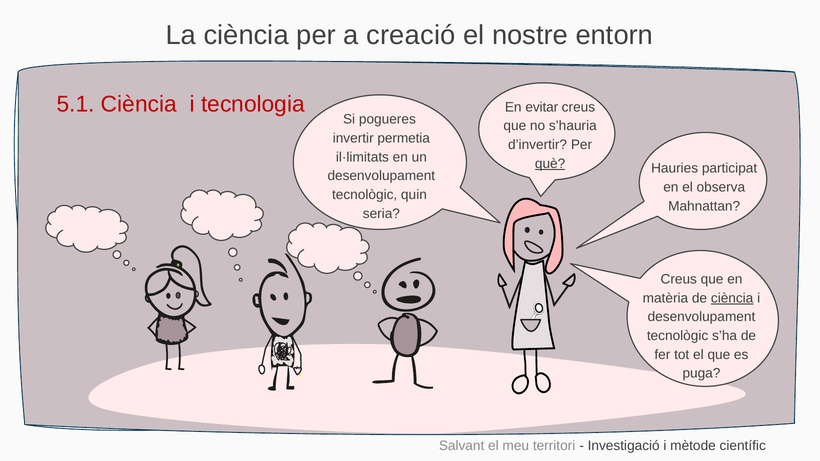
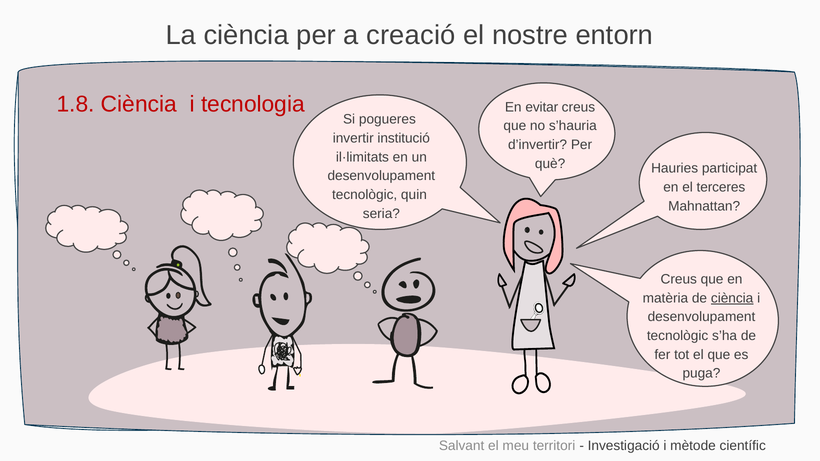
5.1: 5.1 -> 1.8
permetia: permetia -> institució
què underline: present -> none
observa: observa -> terceres
